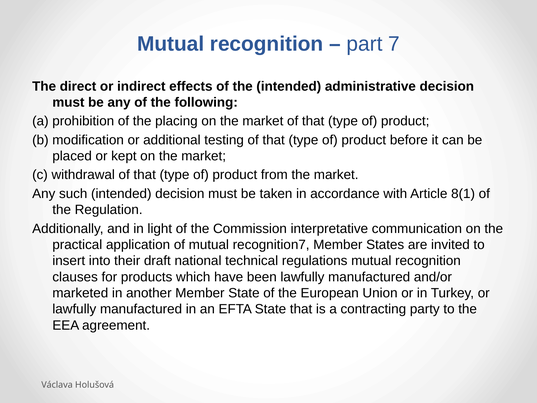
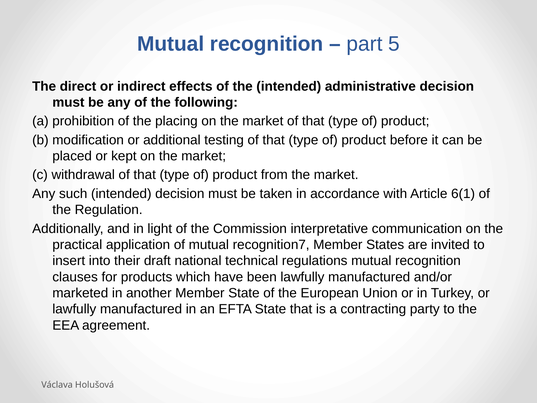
7: 7 -> 5
8(1: 8(1 -> 6(1
